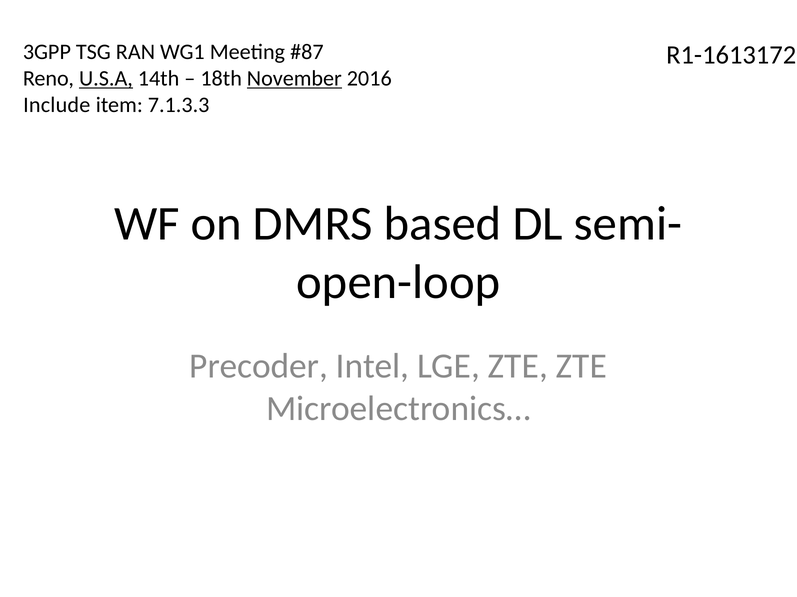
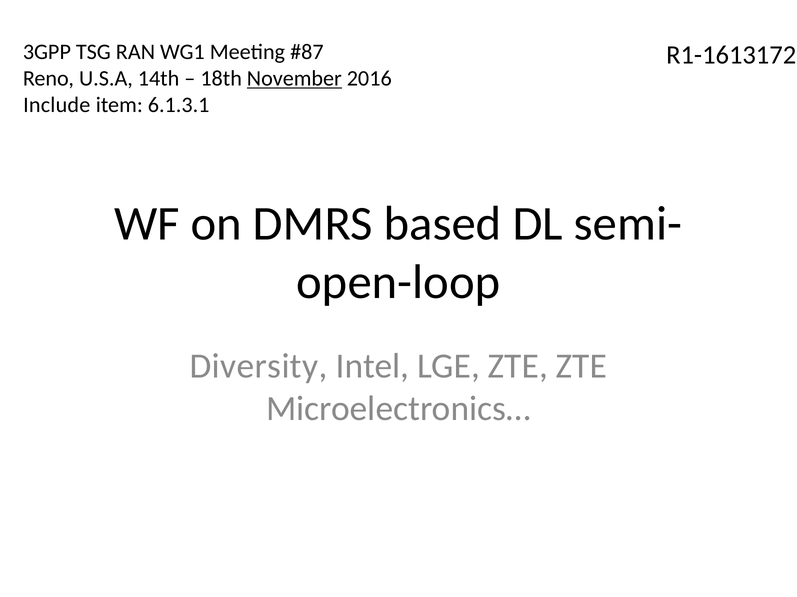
U.S.A underline: present -> none
7.1.3.3: 7.1.3.3 -> 6.1.3.1
Precoder: Precoder -> Diversity
